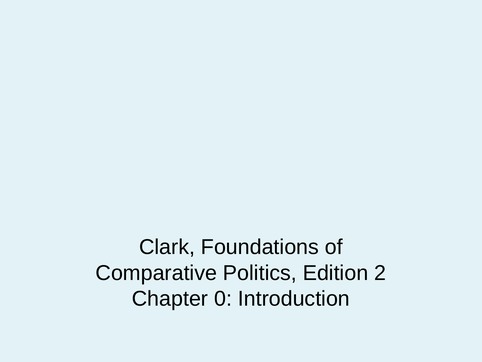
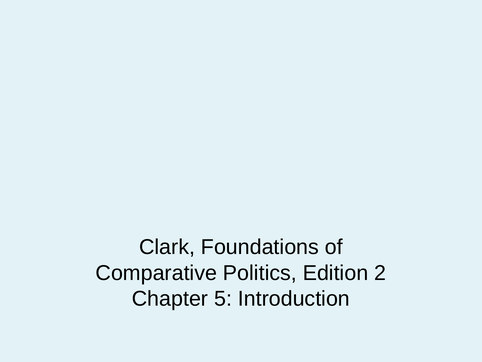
0: 0 -> 5
